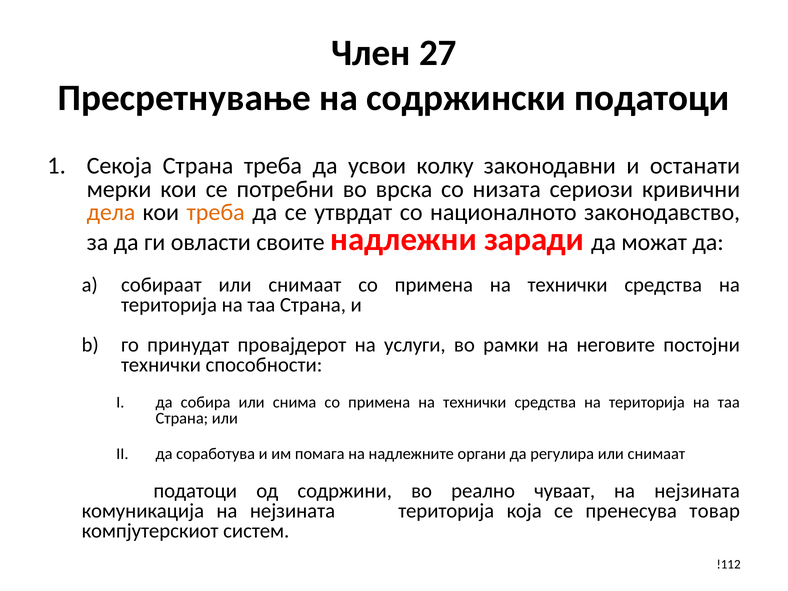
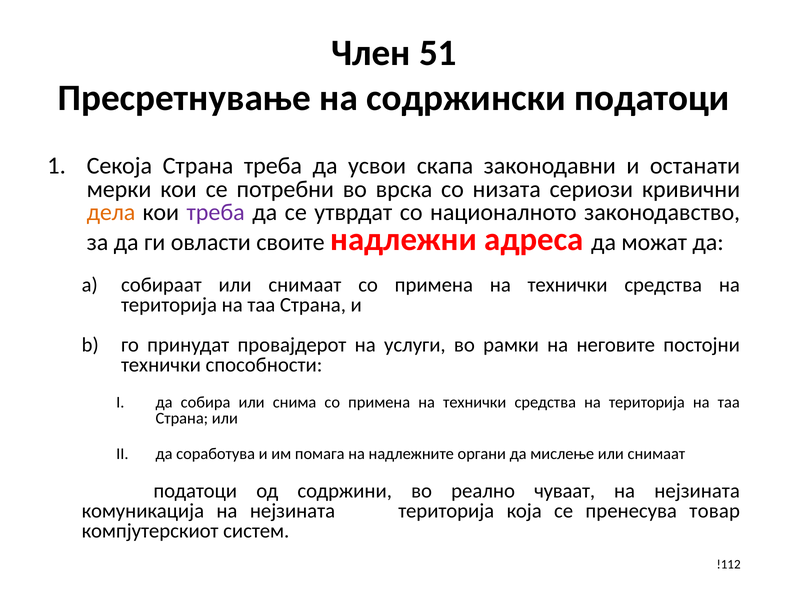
27: 27 -> 51
колку: колку -> скапа
треба at (216, 212) colour: orange -> purple
заради: заради -> адреса
регулира: регулира -> мислење
